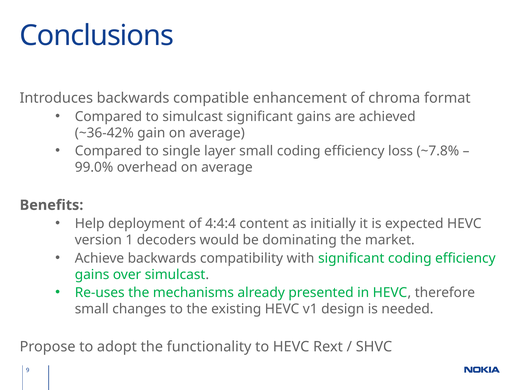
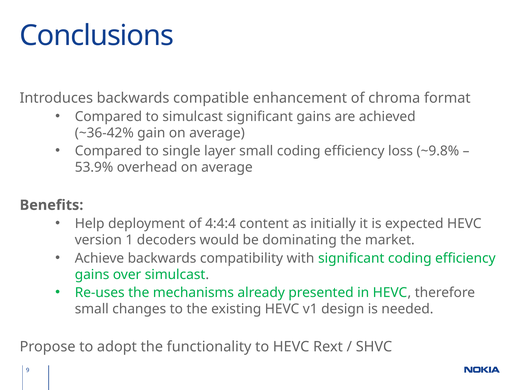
~7.8%: ~7.8% -> ~9.8%
99.0%: 99.0% -> 53.9%
